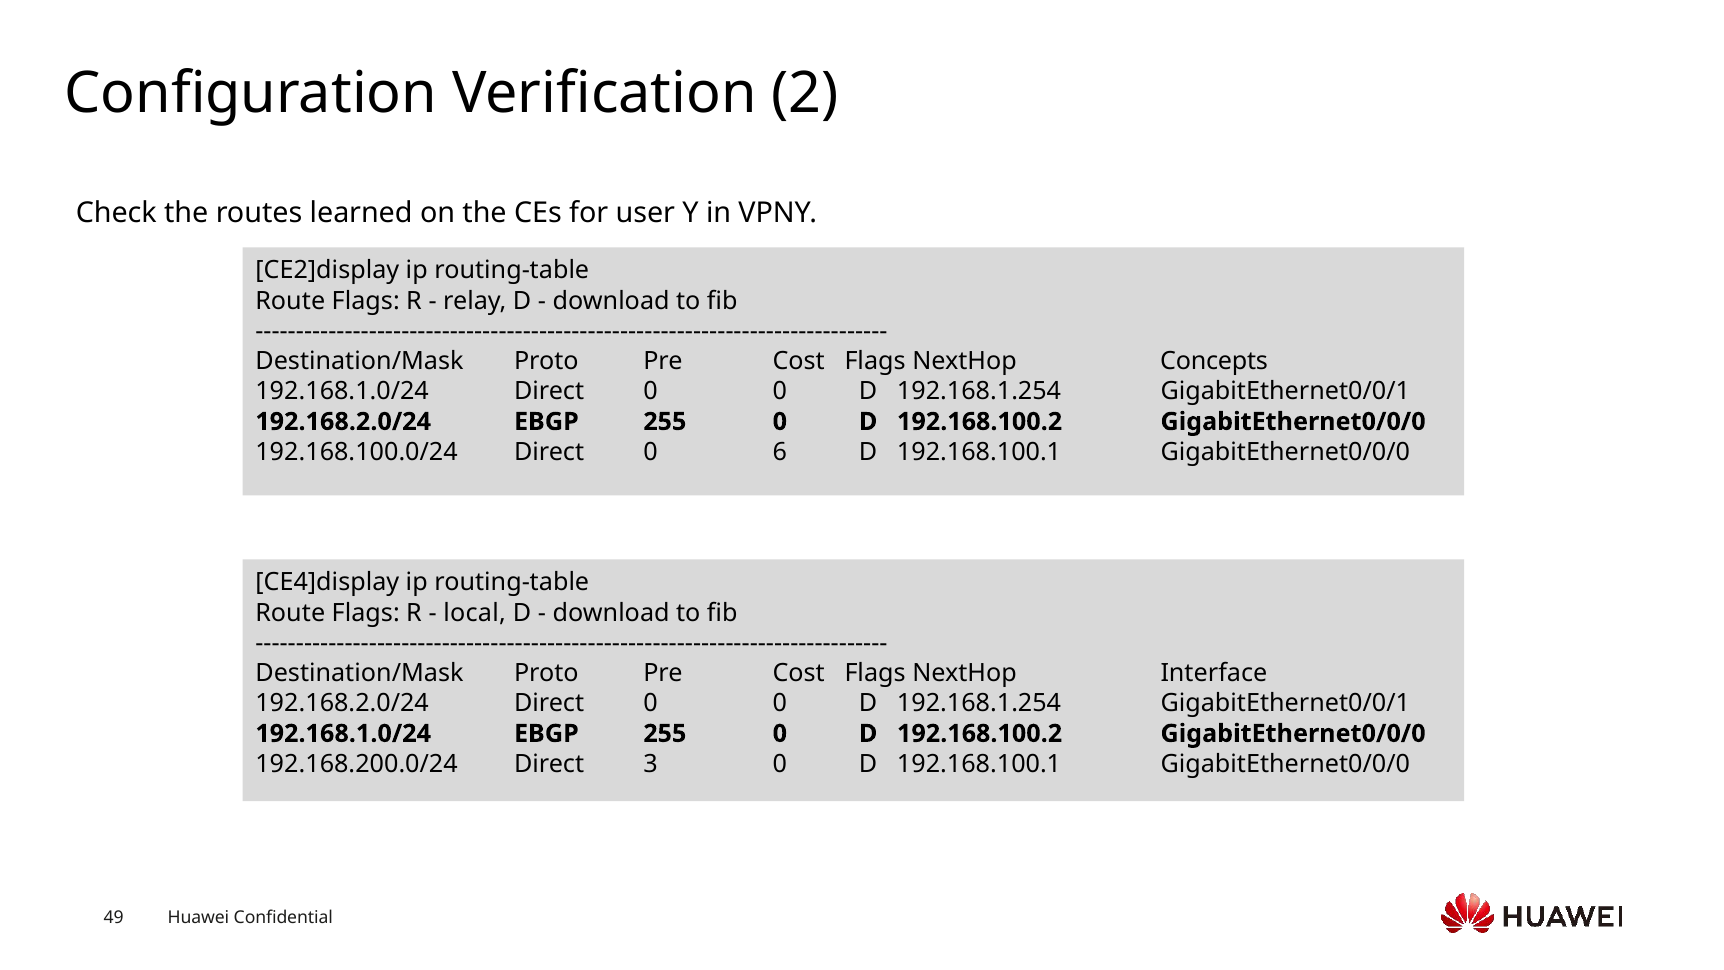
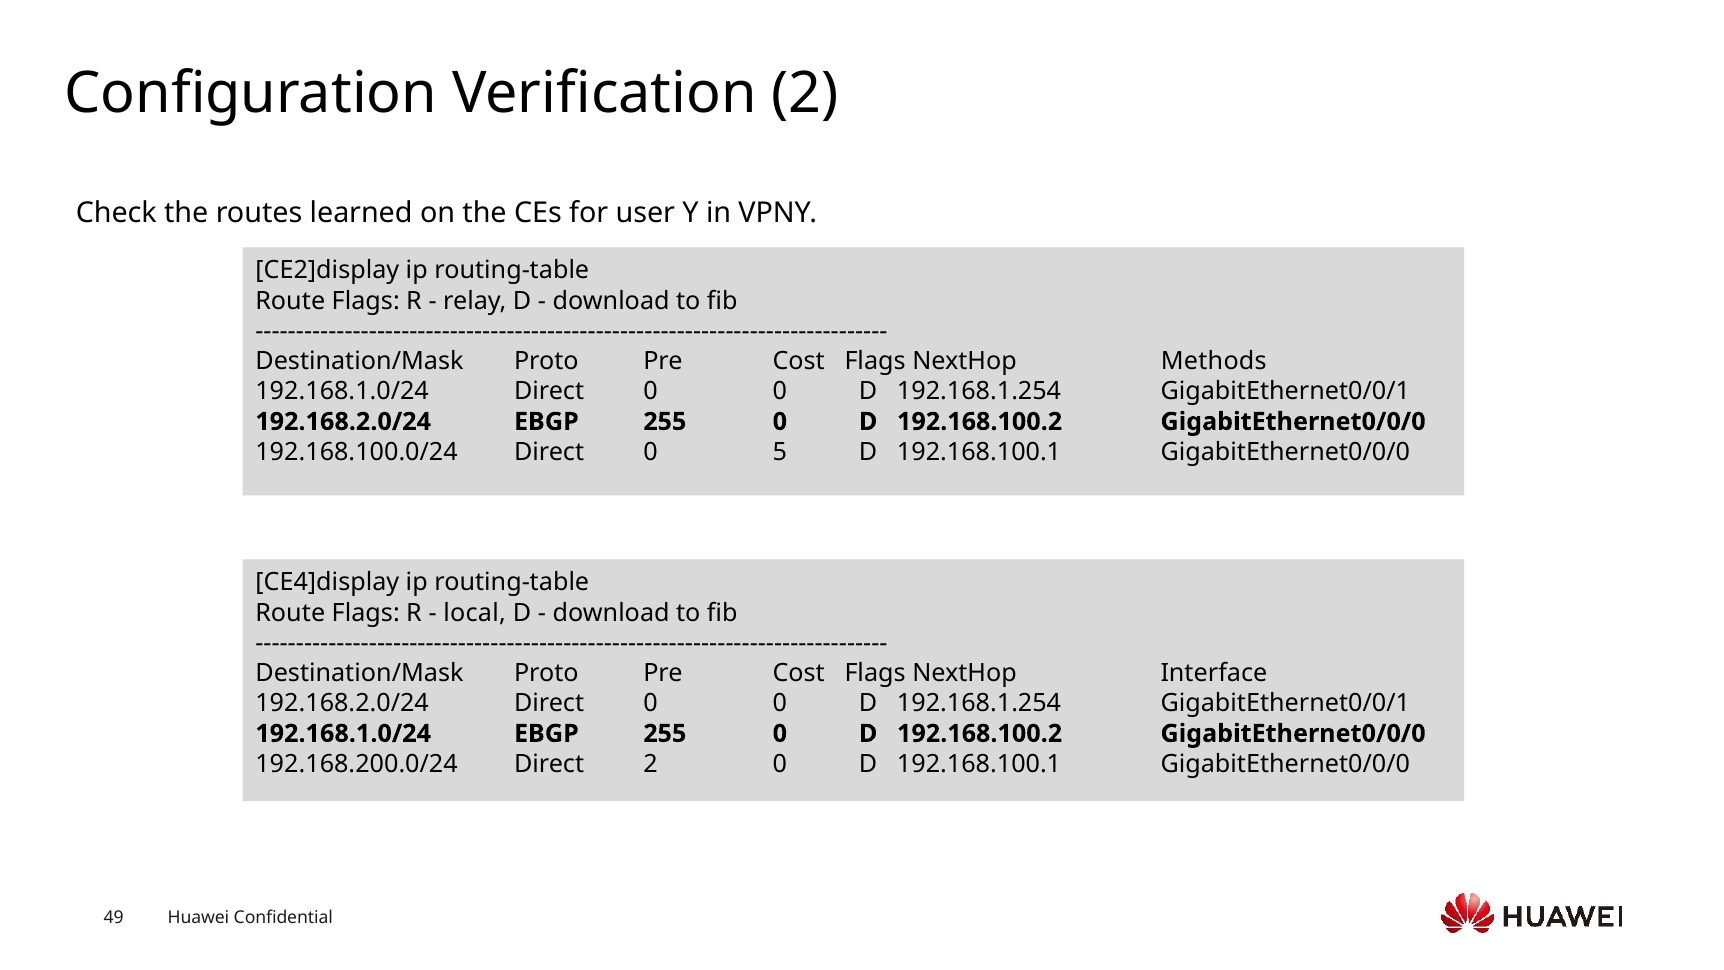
Concepts: Concepts -> Methods
6: 6 -> 5
Direct 3: 3 -> 2
